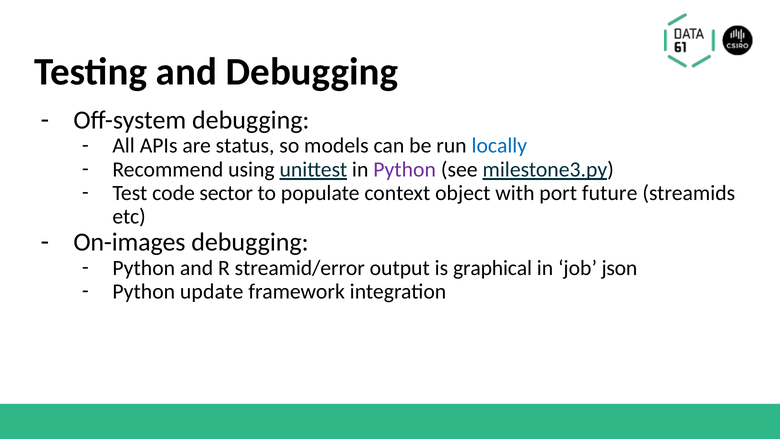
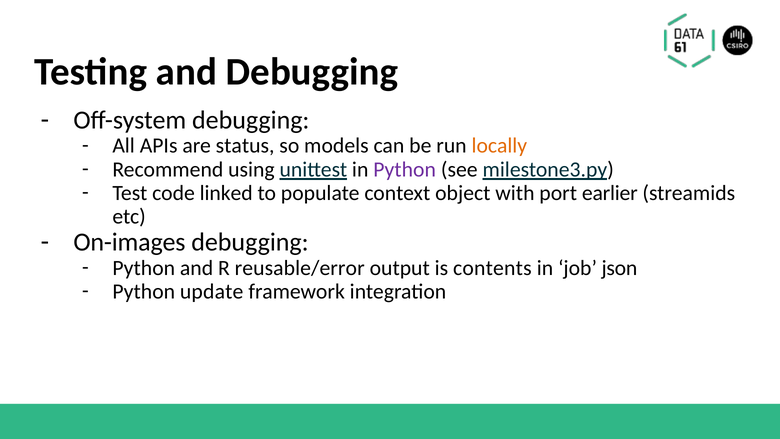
locally colour: blue -> orange
sector: sector -> linked
future: future -> earlier
streamid/error: streamid/error -> reusable/error
graphical: graphical -> contents
